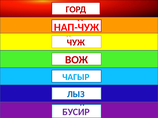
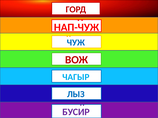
ЧУЖ colour: red -> blue
